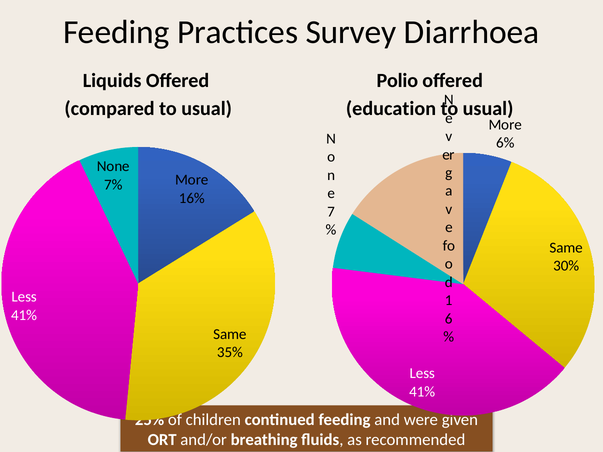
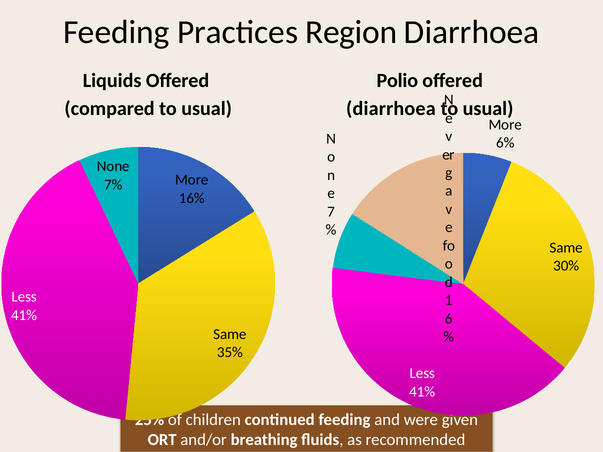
Survey: Survey -> Region
education at (391, 109): education -> diarrhoea
